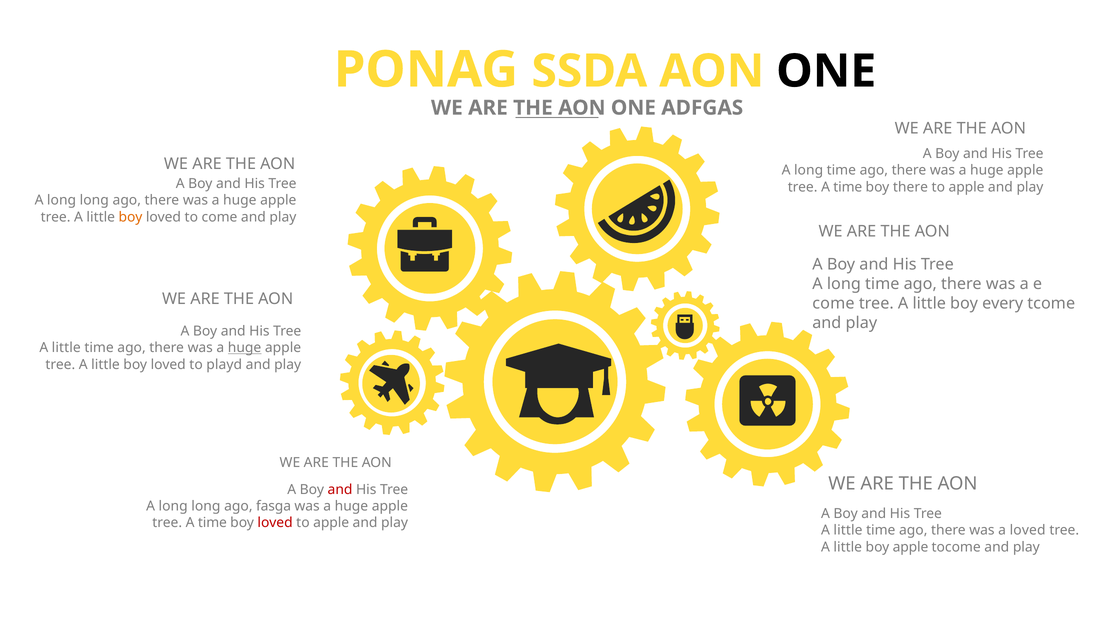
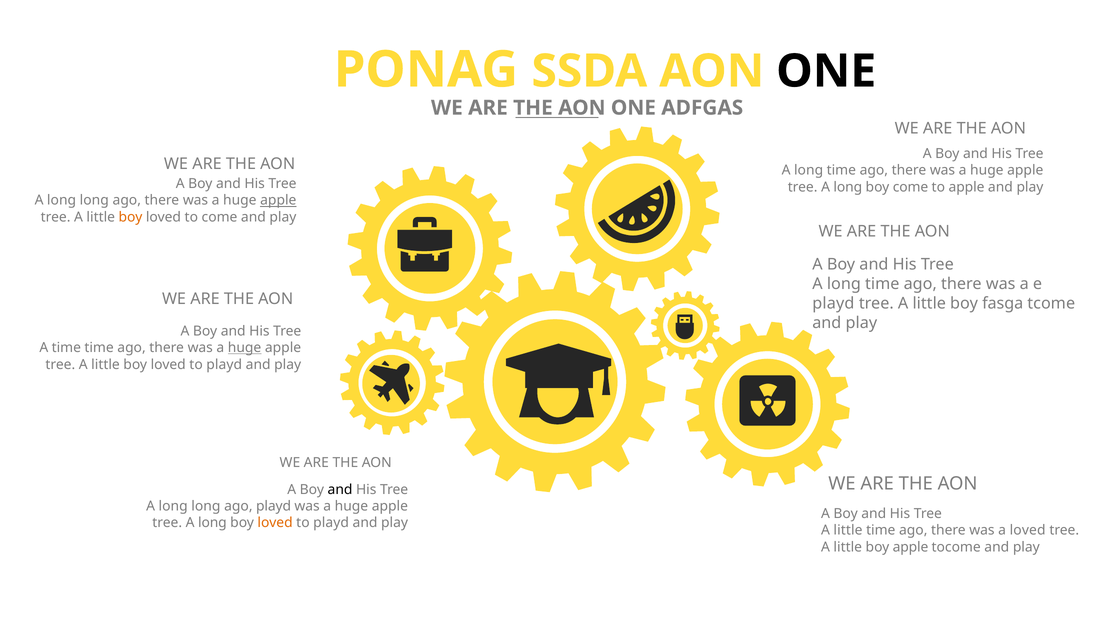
time at (848, 187): time -> long
boy there: there -> come
apple at (278, 201) underline: none -> present
come at (833, 304): come -> playd
every: every -> fasga
little at (66, 348): little -> time
and at (340, 490) colour: red -> black
ago fasga: fasga -> playd
time at (212, 523): time -> long
loved at (275, 523) colour: red -> orange
apple at (331, 523): apple -> playd
